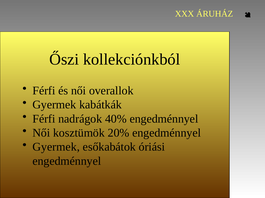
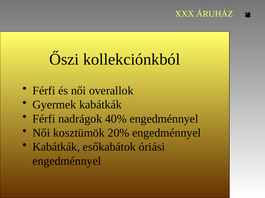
Gyermek at (56, 147): Gyermek -> Kabátkák
